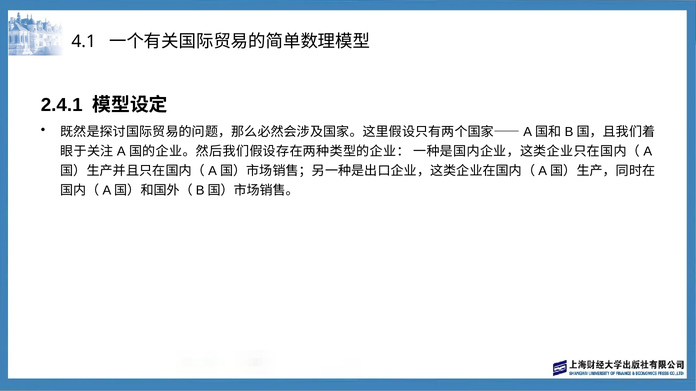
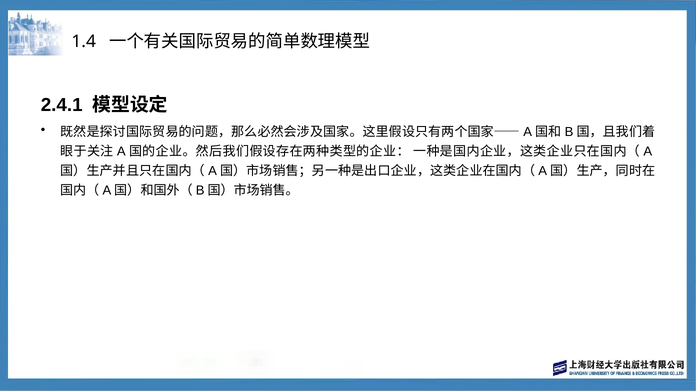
4.1: 4.1 -> 1.4
